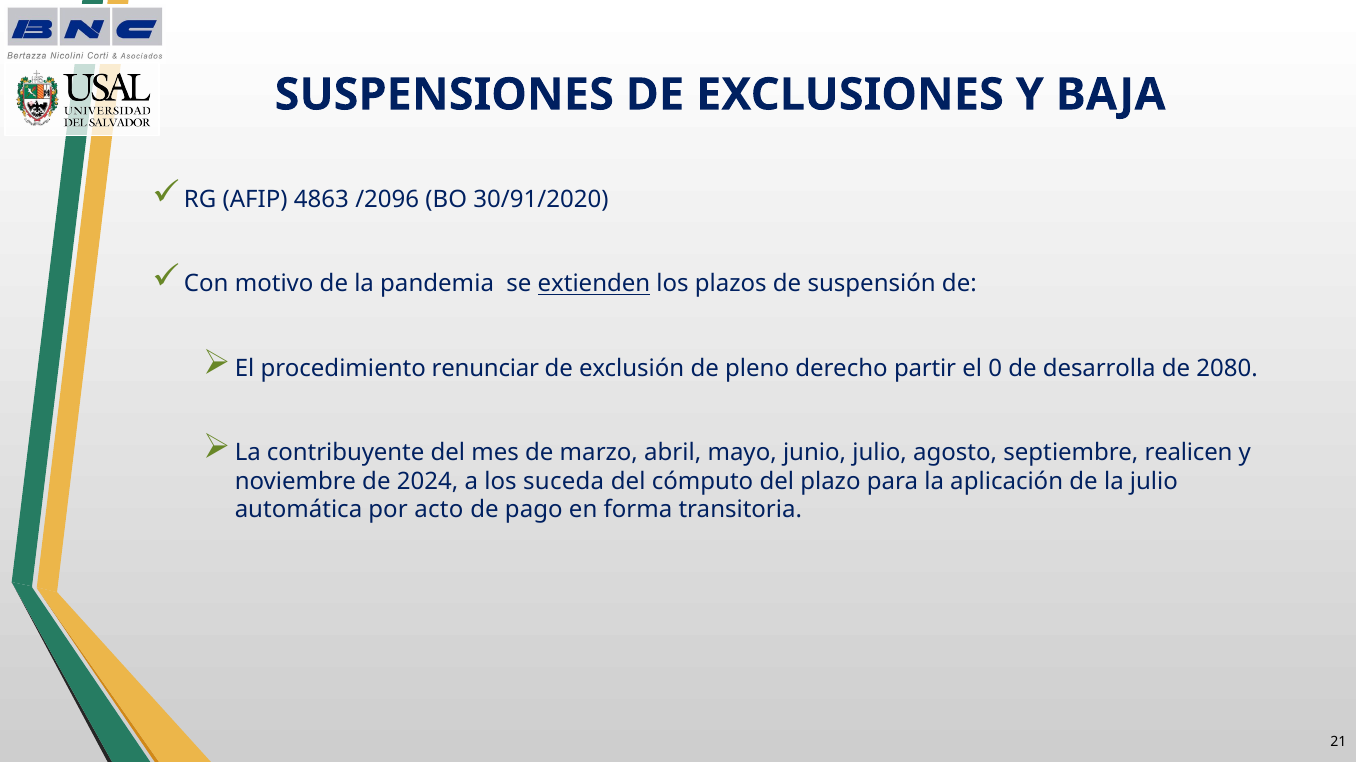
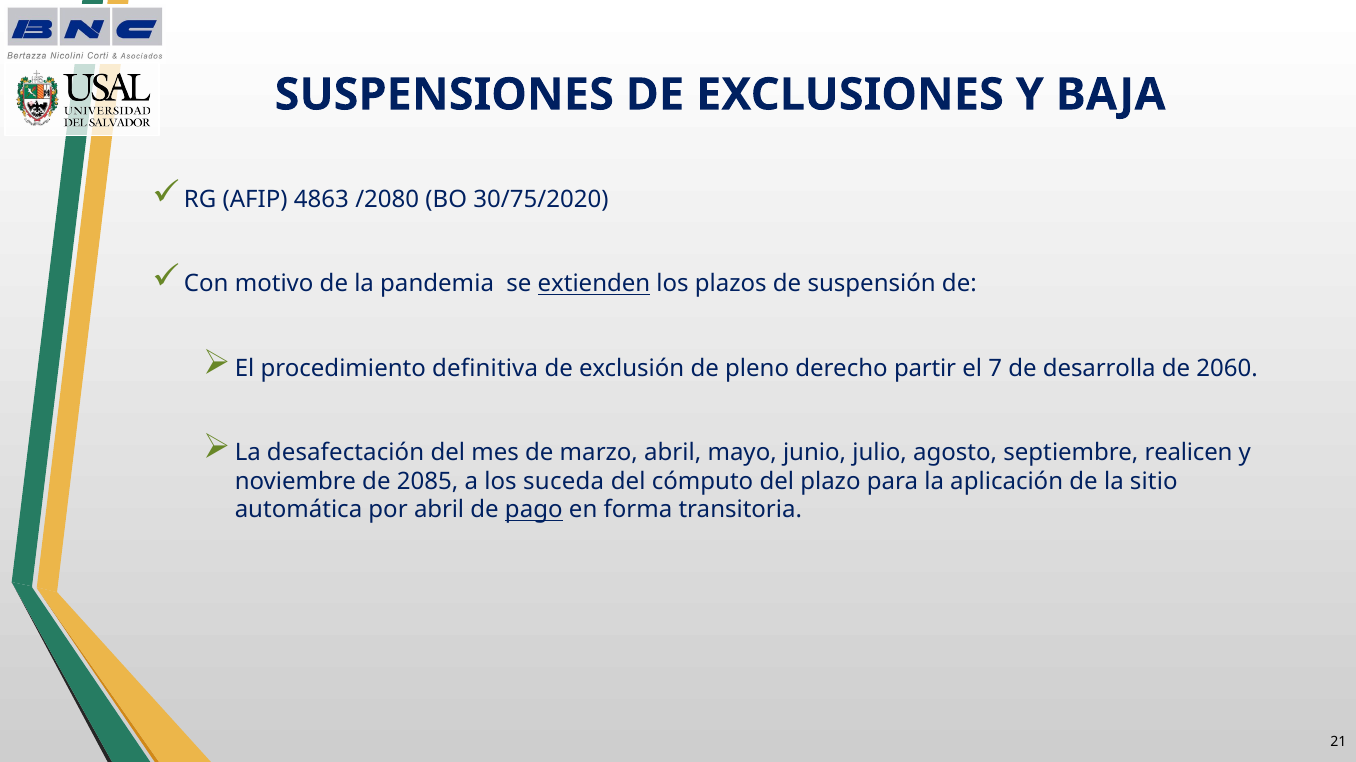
/2096: /2096 -> /2080
30/91/2020: 30/91/2020 -> 30/75/2020
renunciar: renunciar -> definitiva
0: 0 -> 7
2080: 2080 -> 2060
contribuyente: contribuyente -> desafectación
2024: 2024 -> 2085
la julio: julio -> sitio
por acto: acto -> abril
pago underline: none -> present
